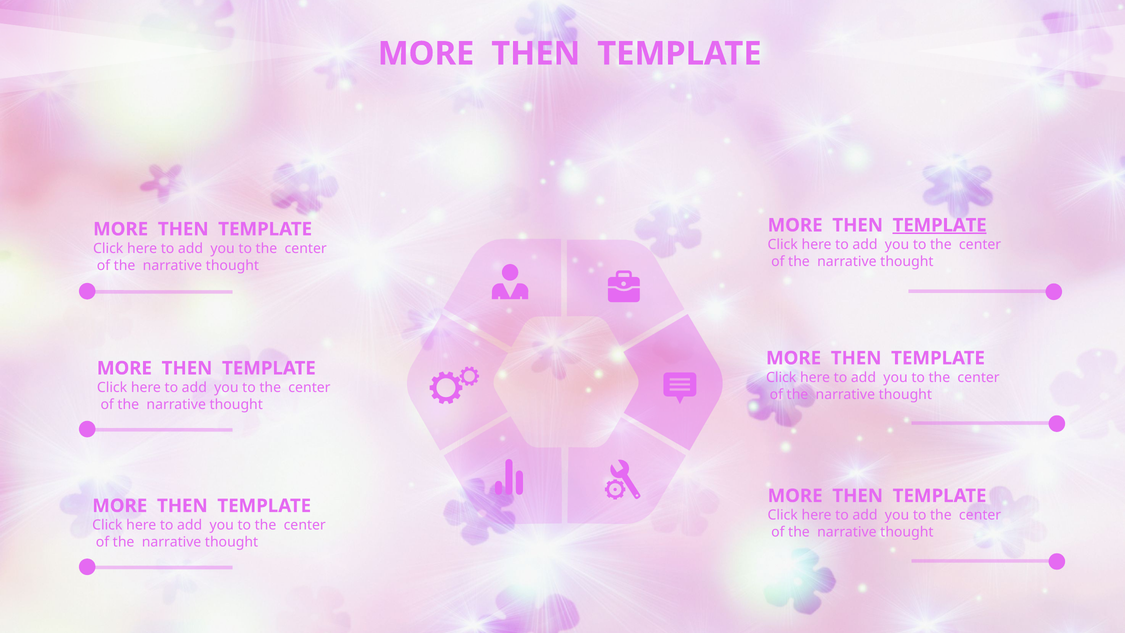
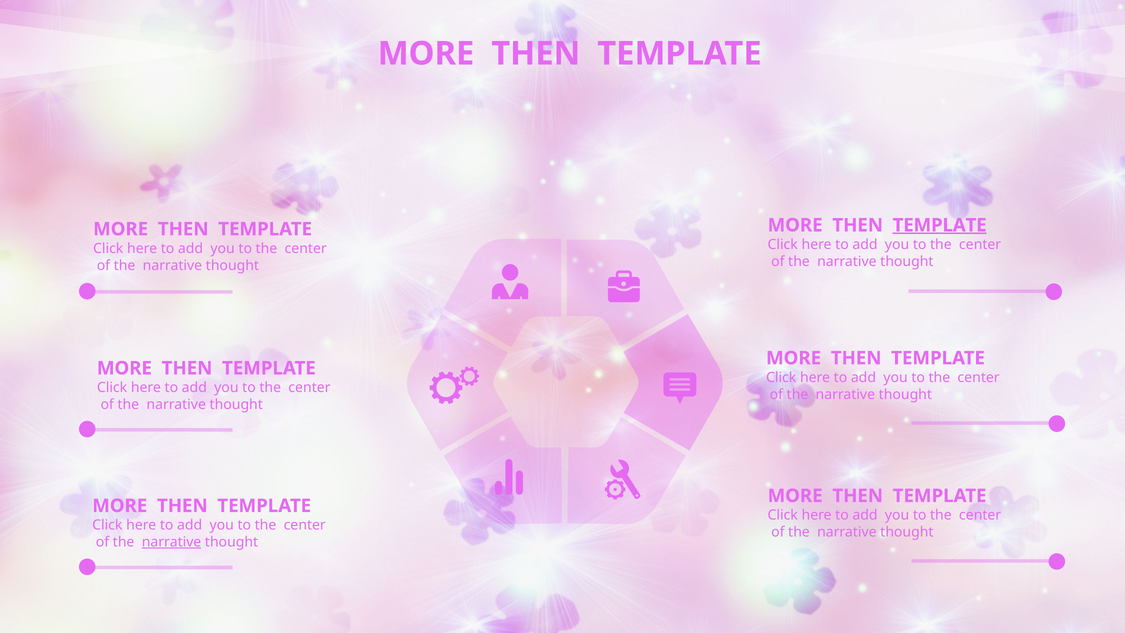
narrative at (172, 542) underline: none -> present
